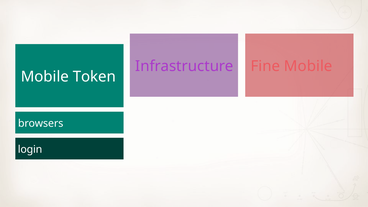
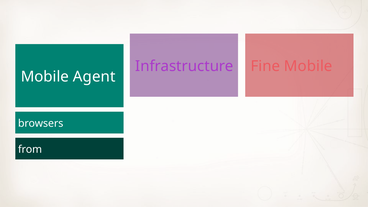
Token: Token -> Agent
login: login -> from
